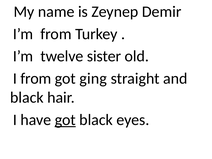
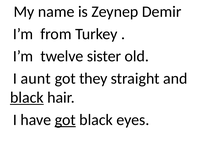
I from: from -> aunt
ging: ging -> they
black at (27, 98) underline: none -> present
